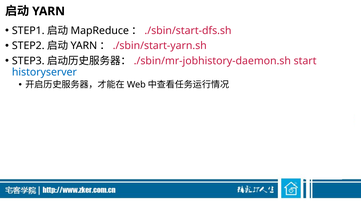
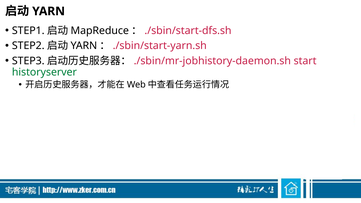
historyserver colour: blue -> green
